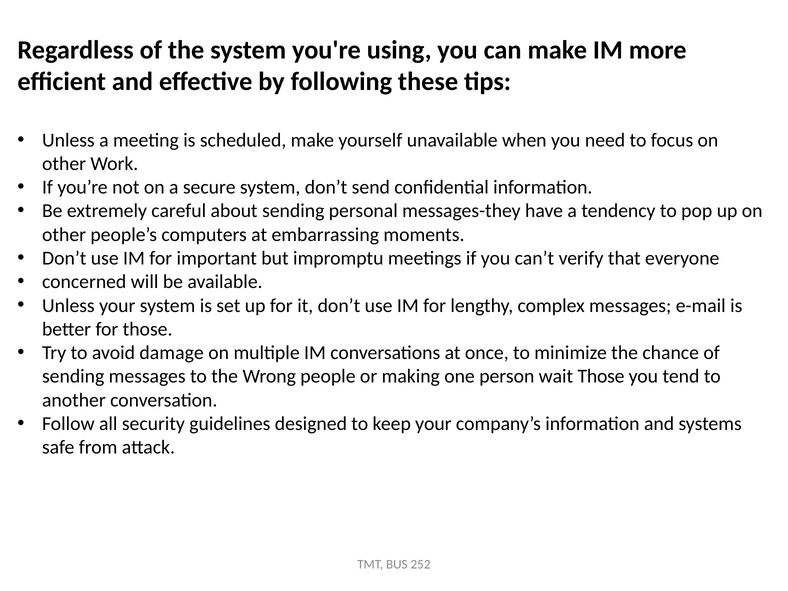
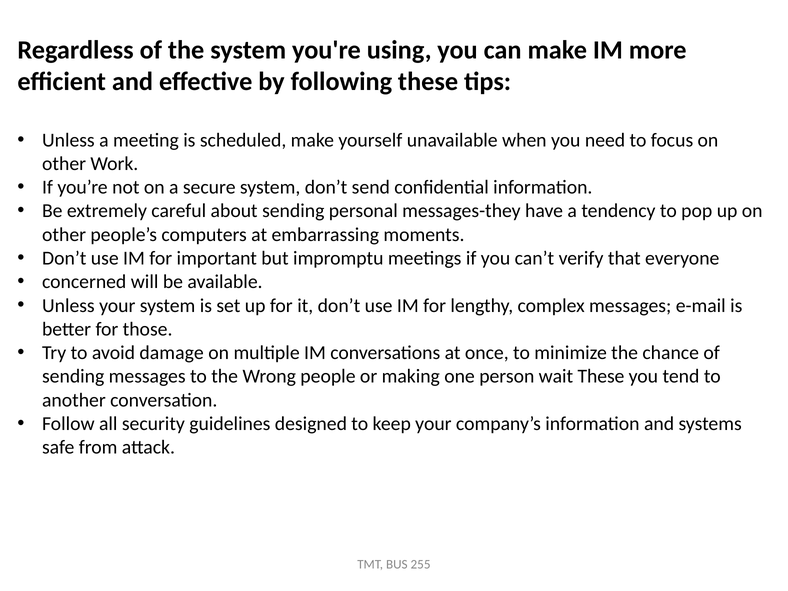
wait Those: Those -> These
252: 252 -> 255
